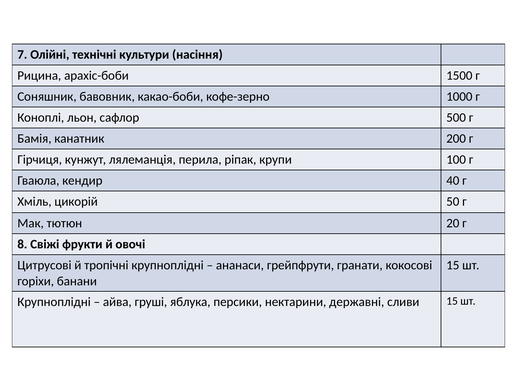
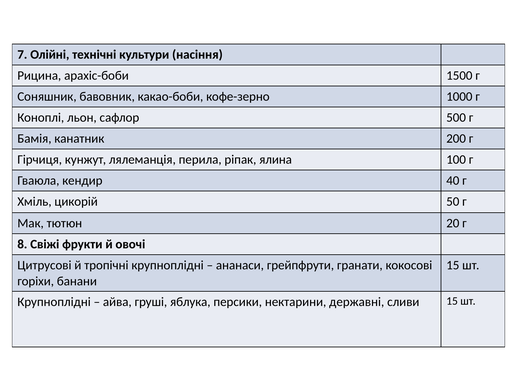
крупи: крупи -> ялина
